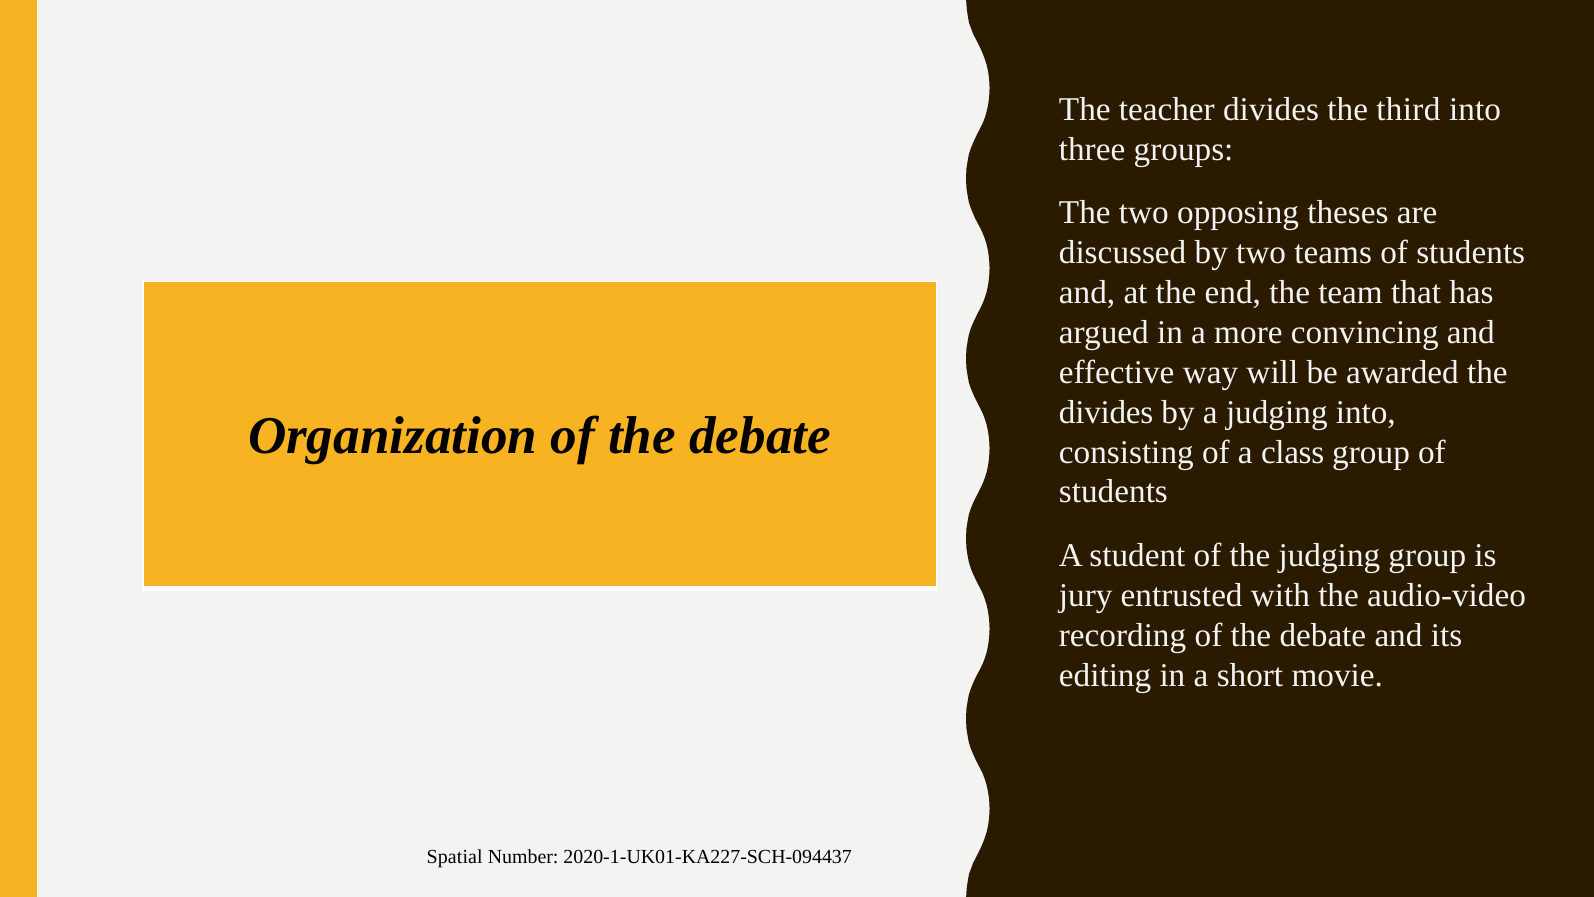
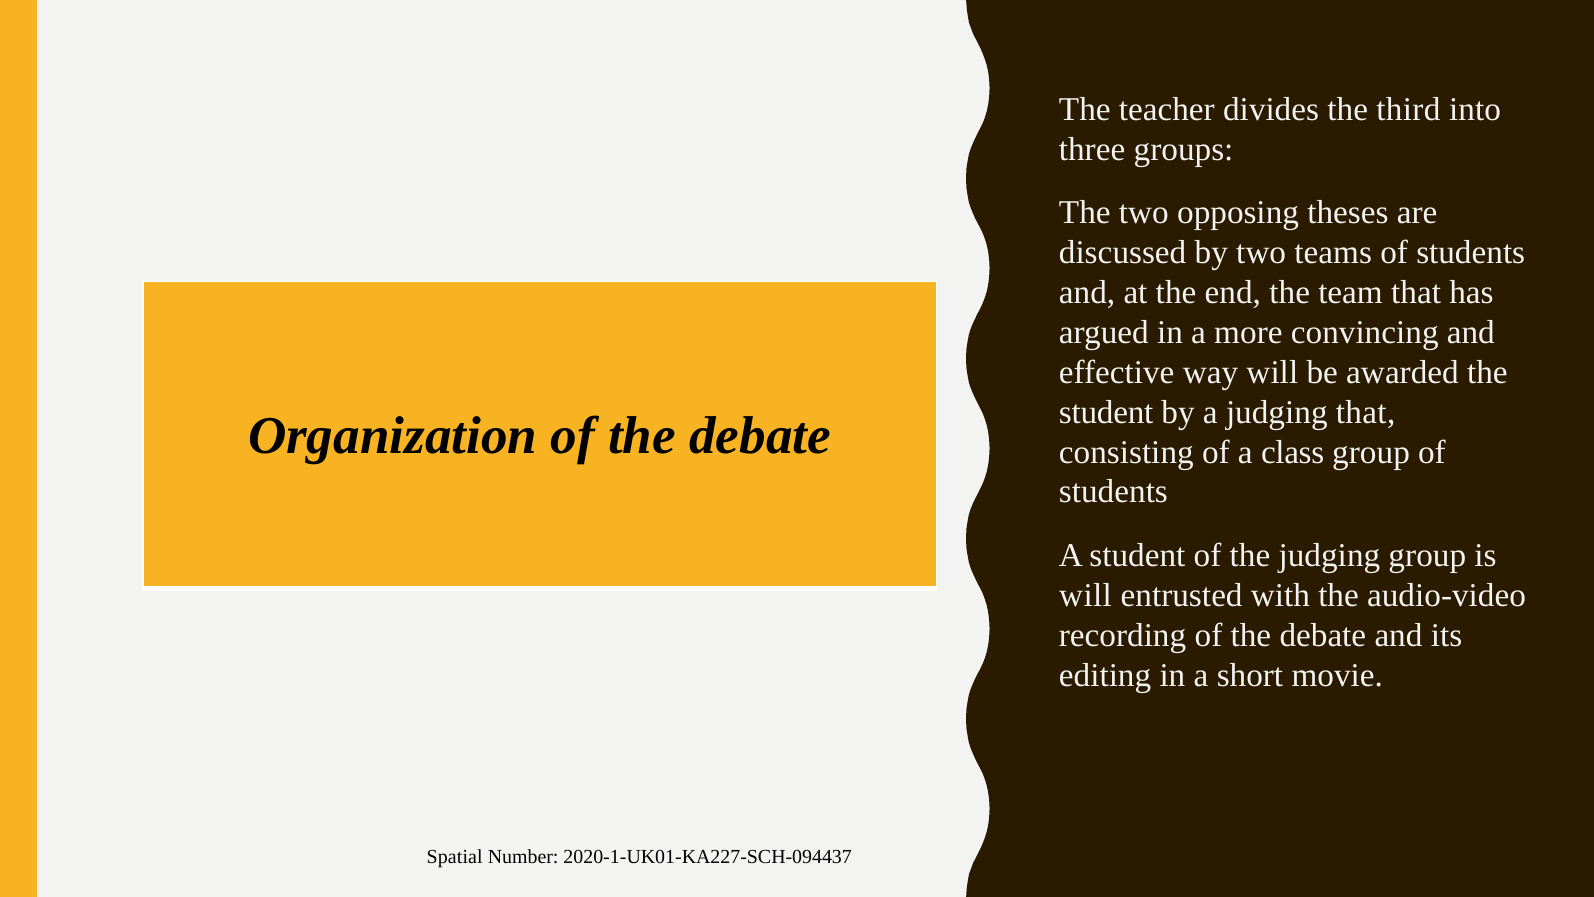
divides at (1106, 412): divides -> student
judging into: into -> that
jury at (1086, 595): jury -> will
